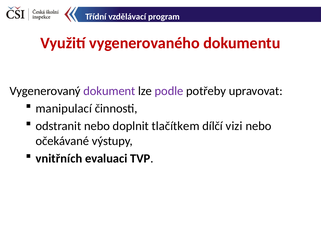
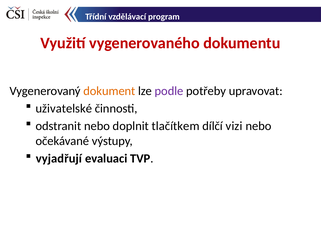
dokument colour: purple -> orange
manipulací: manipulací -> uživatelské
vnitřních: vnitřních -> vyjadřují
